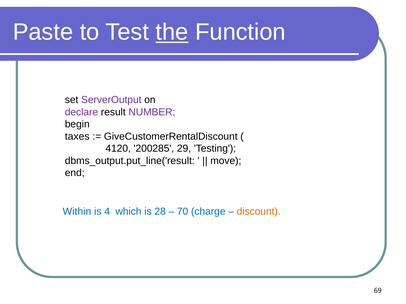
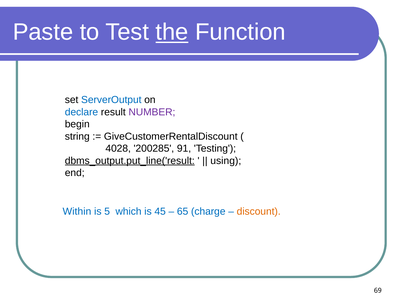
ServerOutput colour: purple -> blue
declare colour: purple -> blue
taxes: taxes -> string
4120: 4120 -> 4028
29: 29 -> 91
dbms_output.put_line('result underline: none -> present
move: move -> using
4: 4 -> 5
28: 28 -> 45
70: 70 -> 65
